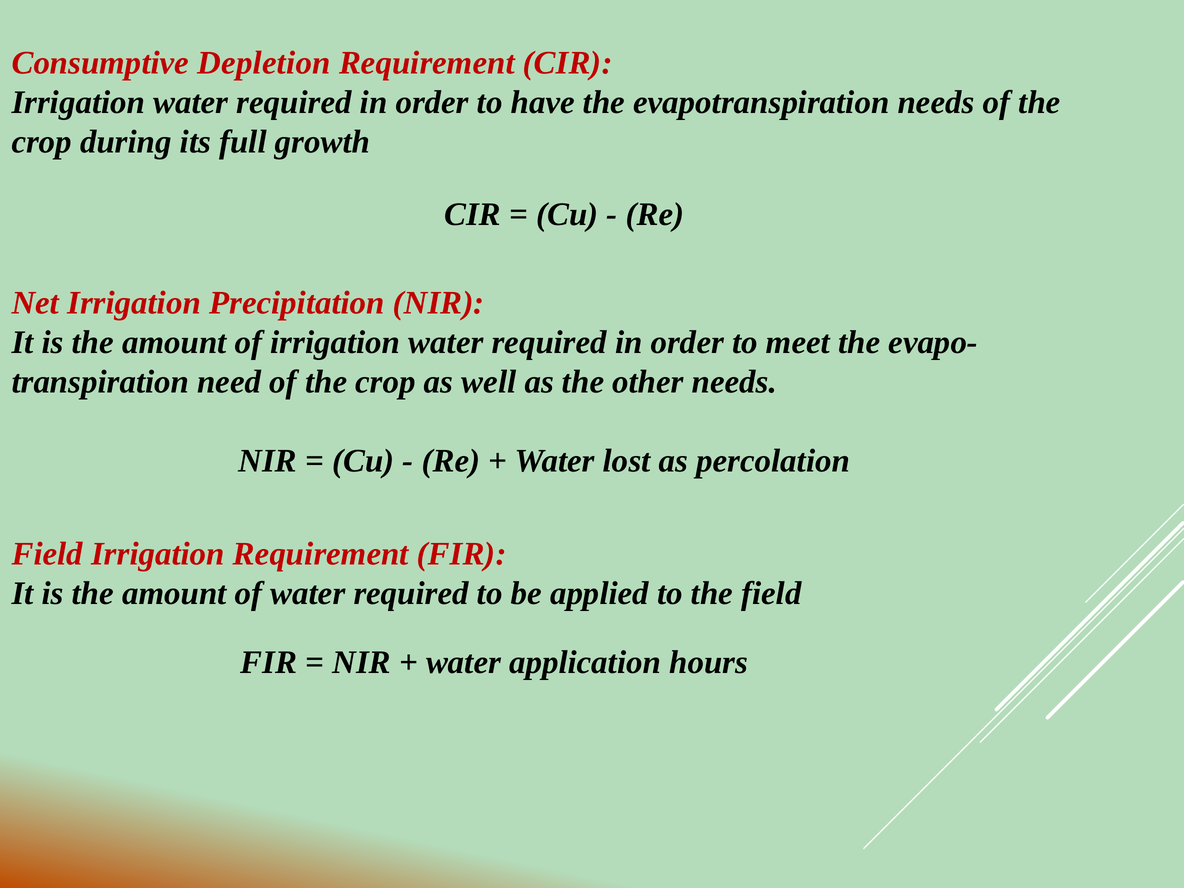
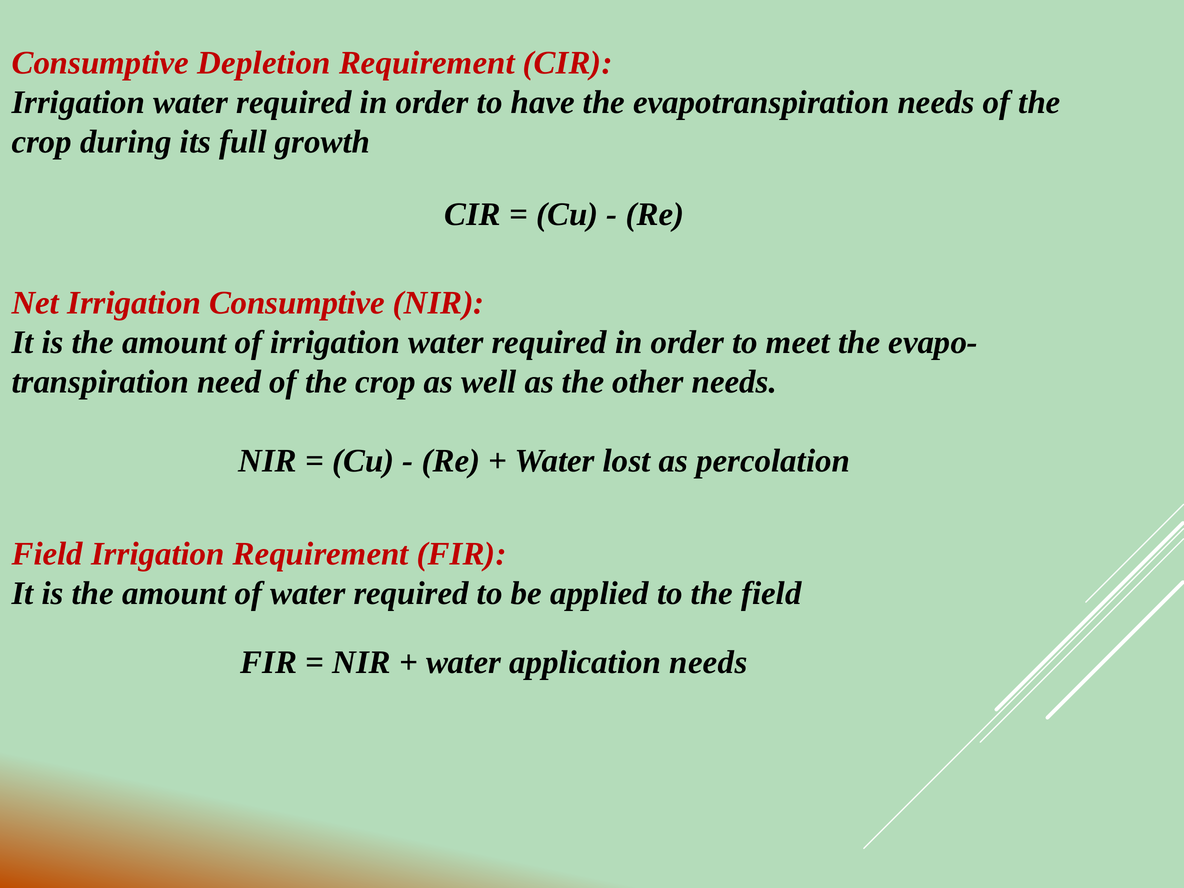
Irrigation Precipitation: Precipitation -> Consumptive
application hours: hours -> needs
